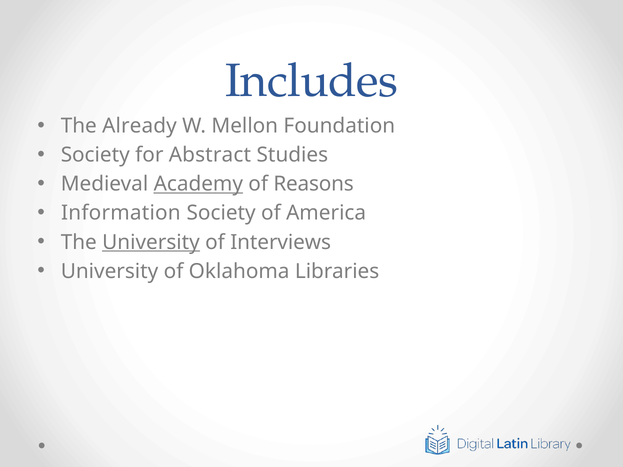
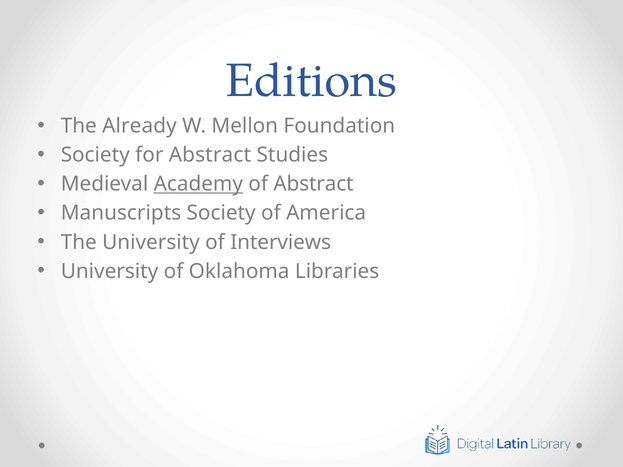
Includes: Includes -> Editions
of Reasons: Reasons -> Abstract
Information: Information -> Manuscripts
University at (151, 242) underline: present -> none
